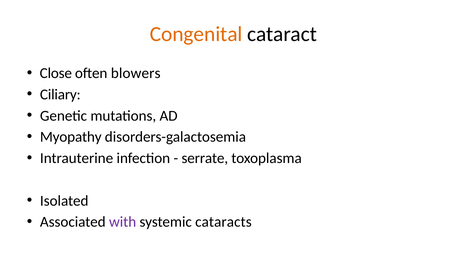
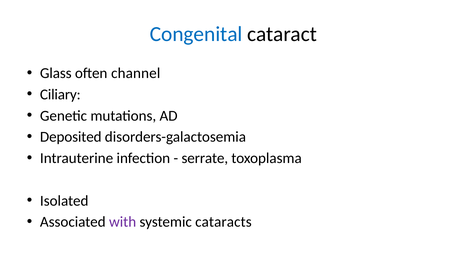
Congenital colour: orange -> blue
Close: Close -> Glass
blowers: blowers -> channel
Myopathy: Myopathy -> Deposited
